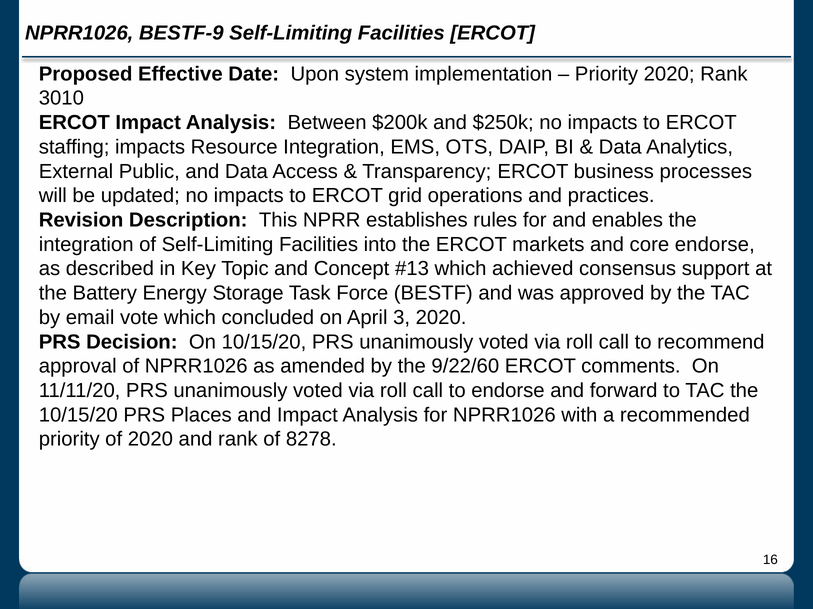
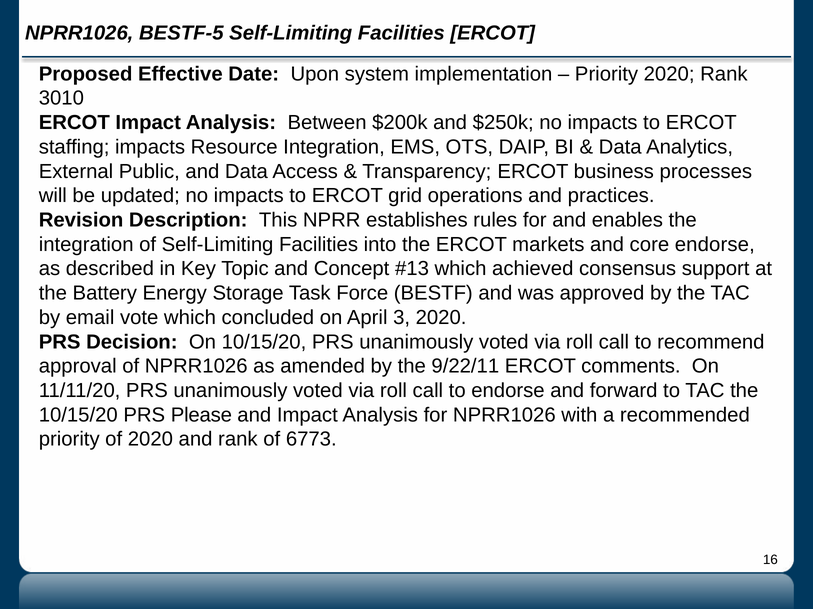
BESTF-9: BESTF-9 -> BESTF-5
9/22/60: 9/22/60 -> 9/22/11
Places: Places -> Please
8278: 8278 -> 6773
